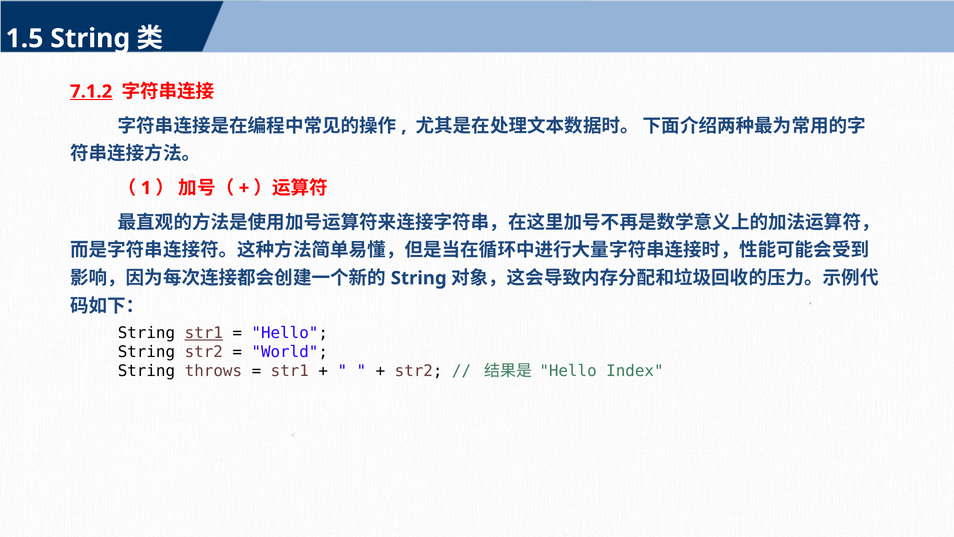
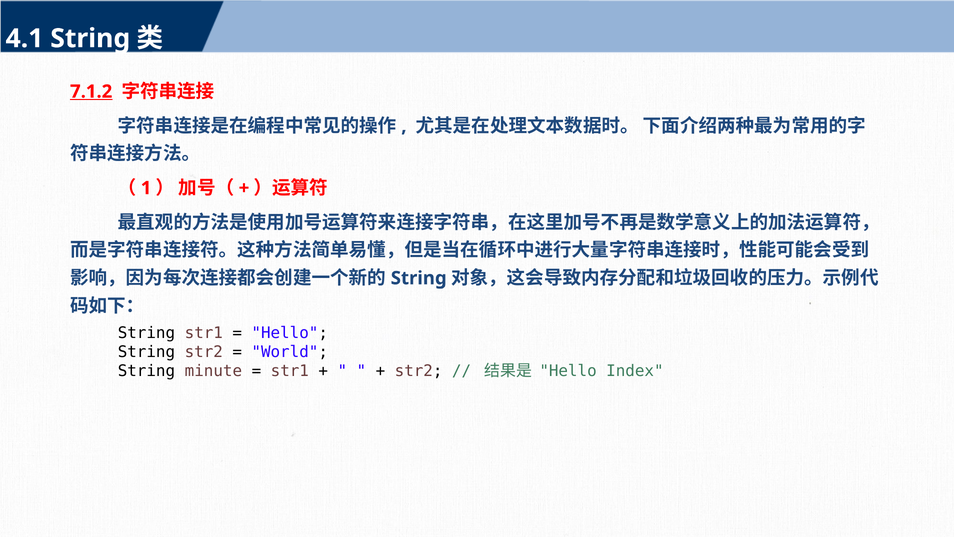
1.5: 1.5 -> 4.1
str1 at (204, 333) underline: present -> none
throws: throws -> minute
